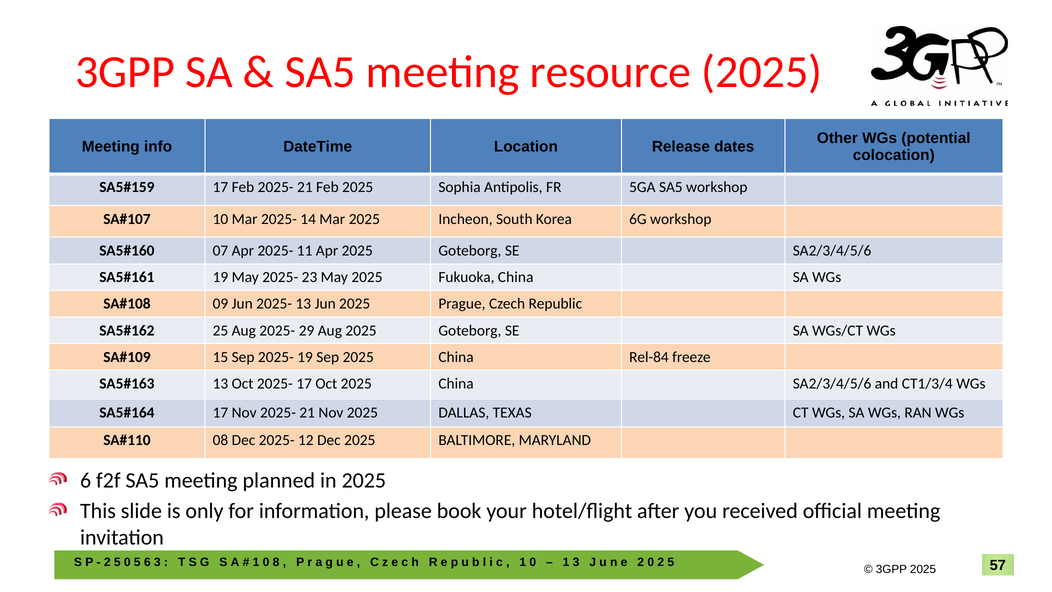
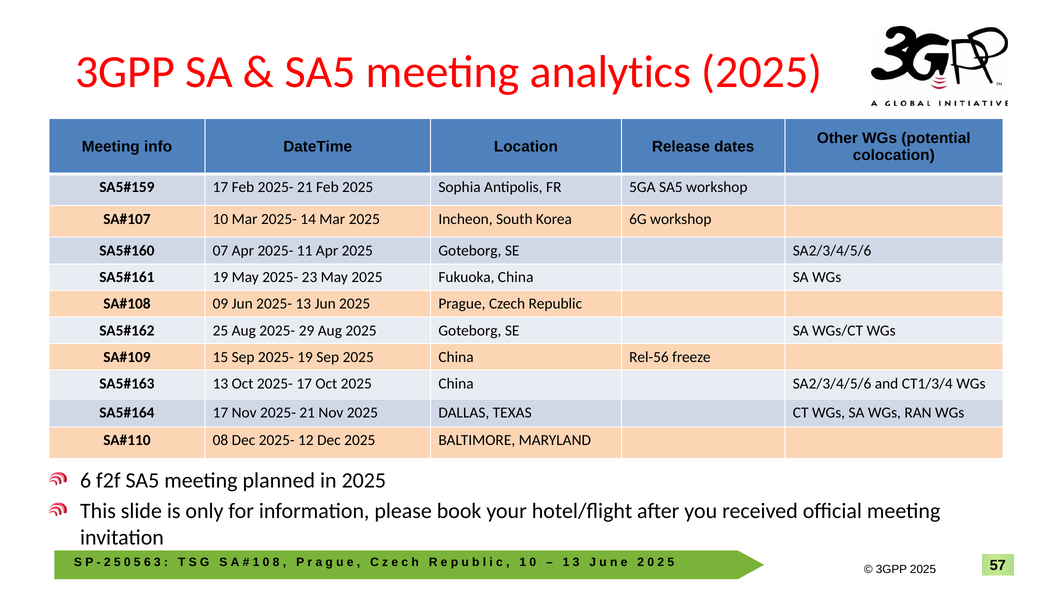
resource: resource -> analytics
Rel-84: Rel-84 -> Rel-56
